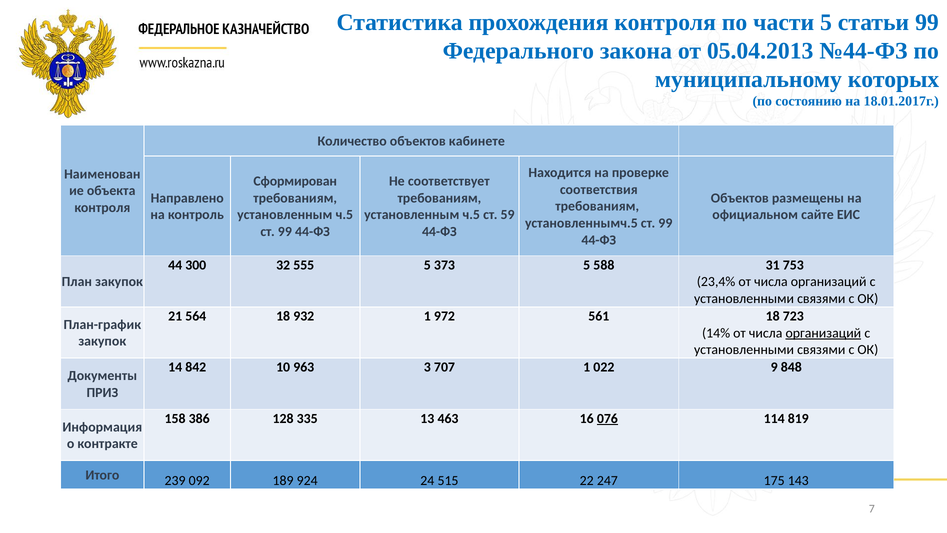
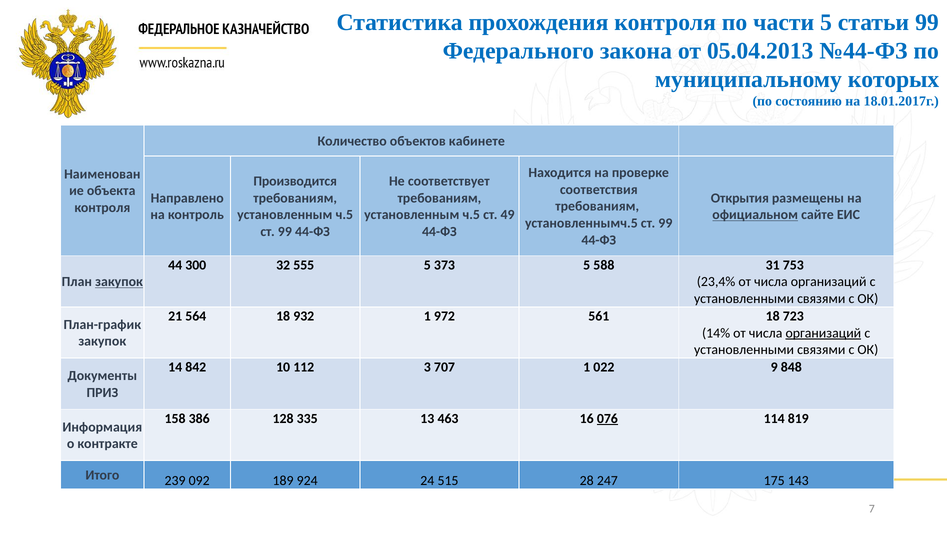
Сформирован: Сформирован -> Производится
Объектов at (740, 198): Объектов -> Открытия
59: 59 -> 49
официальном underline: none -> present
закупок at (119, 282) underline: none -> present
963: 963 -> 112
22: 22 -> 28
